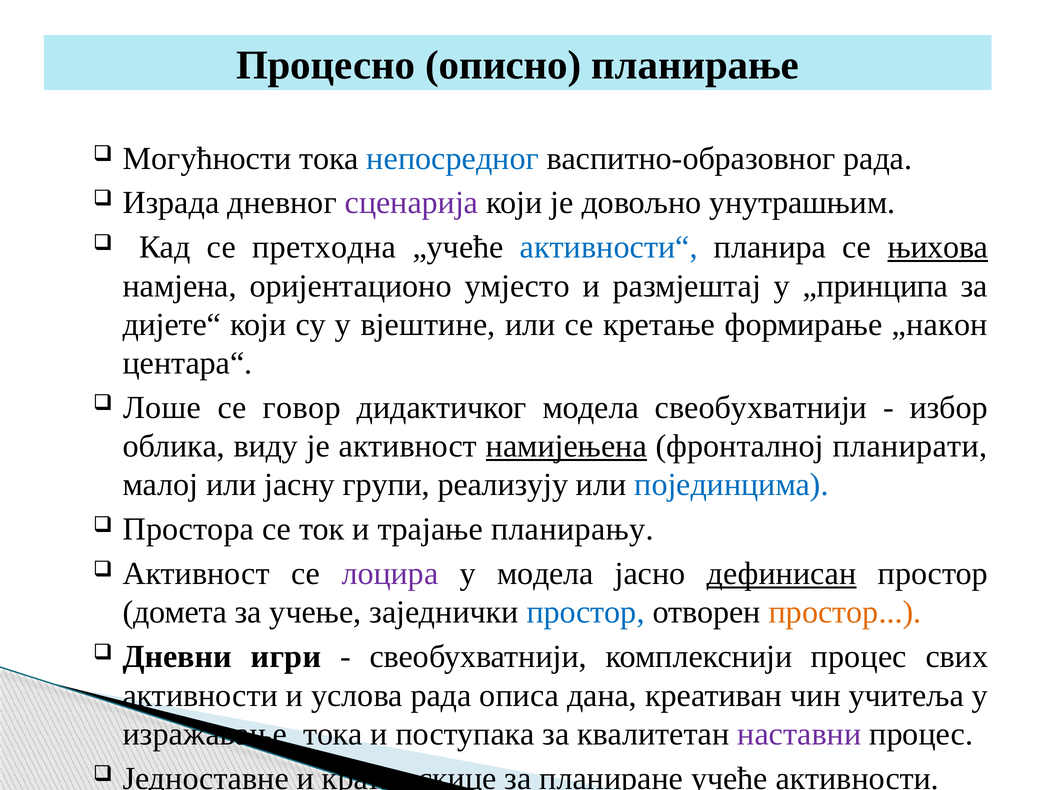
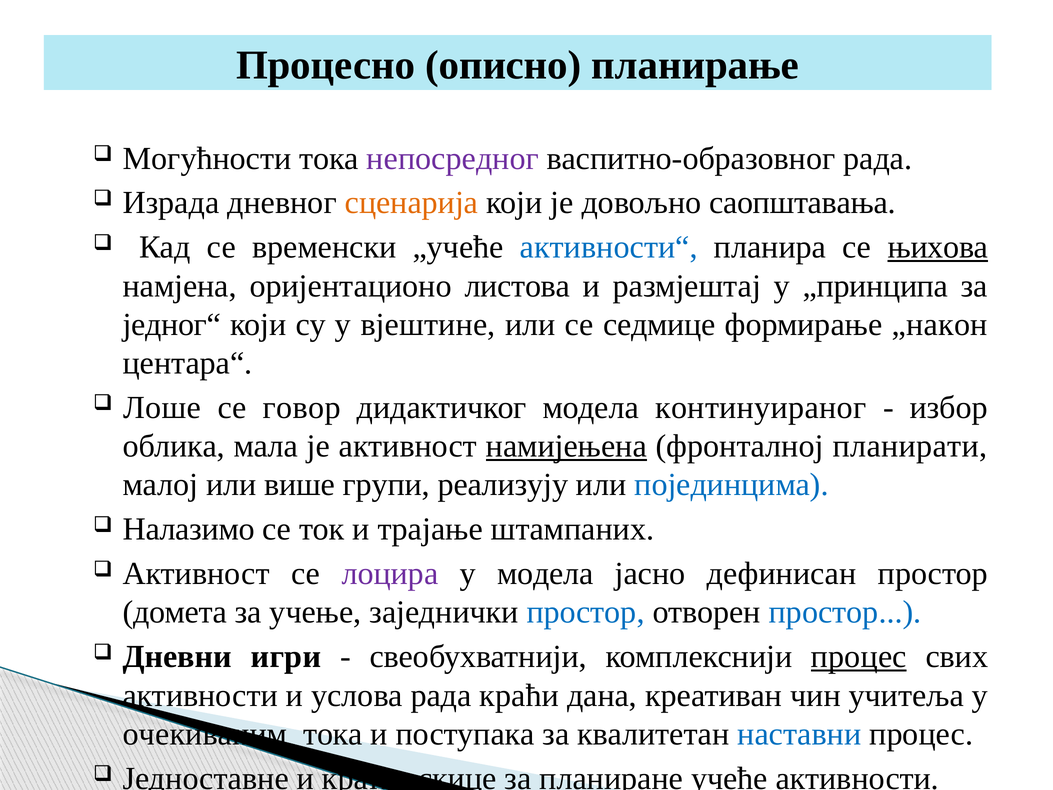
непосредног colour: blue -> purple
сценарија colour: purple -> orange
унутрашњим: унутрашњим -> саопштавања
претходна: претходна -> временски
умјесто: умјесто -> листова
дијете“: дијете“ -> једног“
кретање: кретање -> седмице
модела свеобухватнији: свеобухватнији -> континуираног
виду: виду -> мала
јасну: јасну -> више
Простора: Простора -> Налазимо
планирању: планирању -> штампаних
дефинисан underline: present -> none
простор at (845, 612) colour: orange -> blue
процес at (859, 657) underline: none -> present
описа: описа -> краћи
изражавање: изражавање -> очекиваним
наставни colour: purple -> blue
